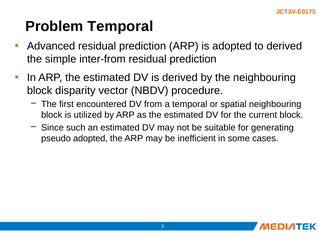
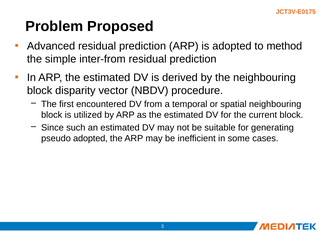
Problem Temporal: Temporal -> Proposed
to derived: derived -> method
